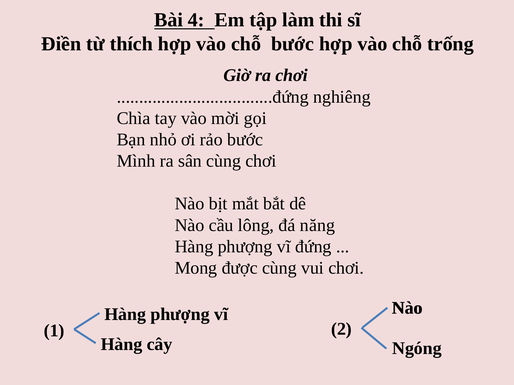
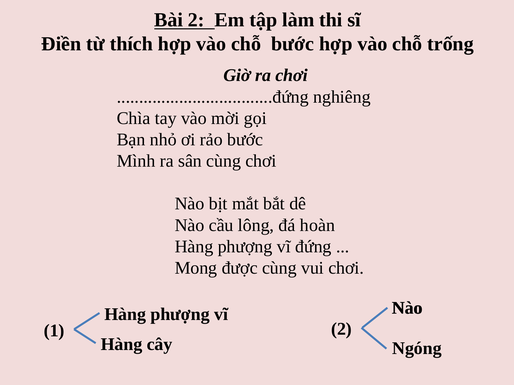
Bài 4: 4 -> 2
năng: năng -> hoàn
